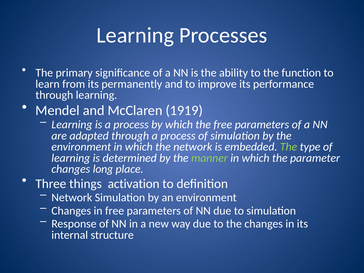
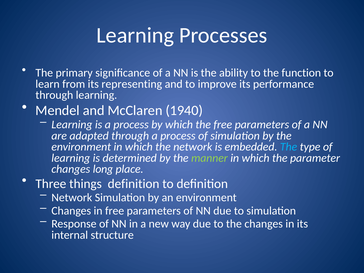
permanently: permanently -> representing
1919: 1919 -> 1940
The at (289, 147) colour: light green -> light blue
things activation: activation -> definition
